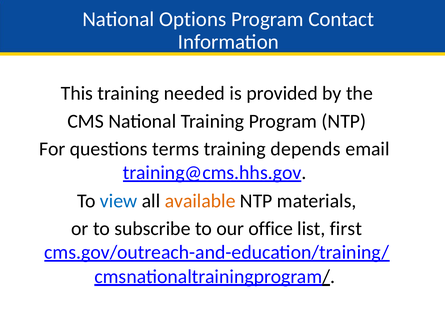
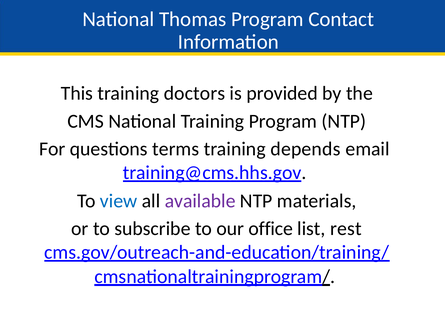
Options: Options -> Thomas
needed: needed -> doctors
available colour: orange -> purple
first: first -> rest
